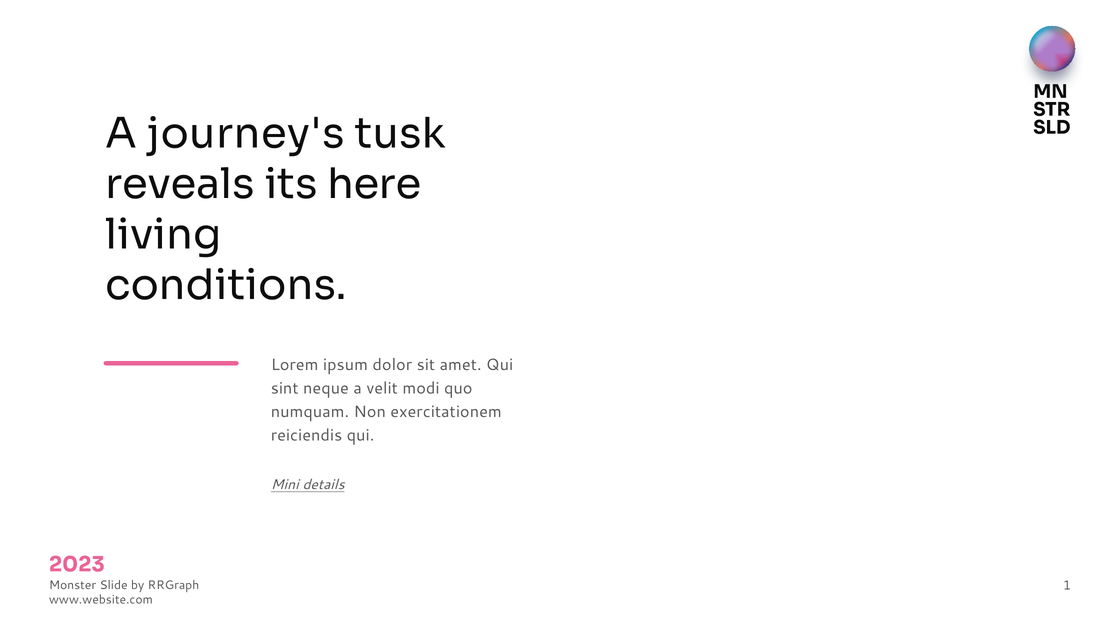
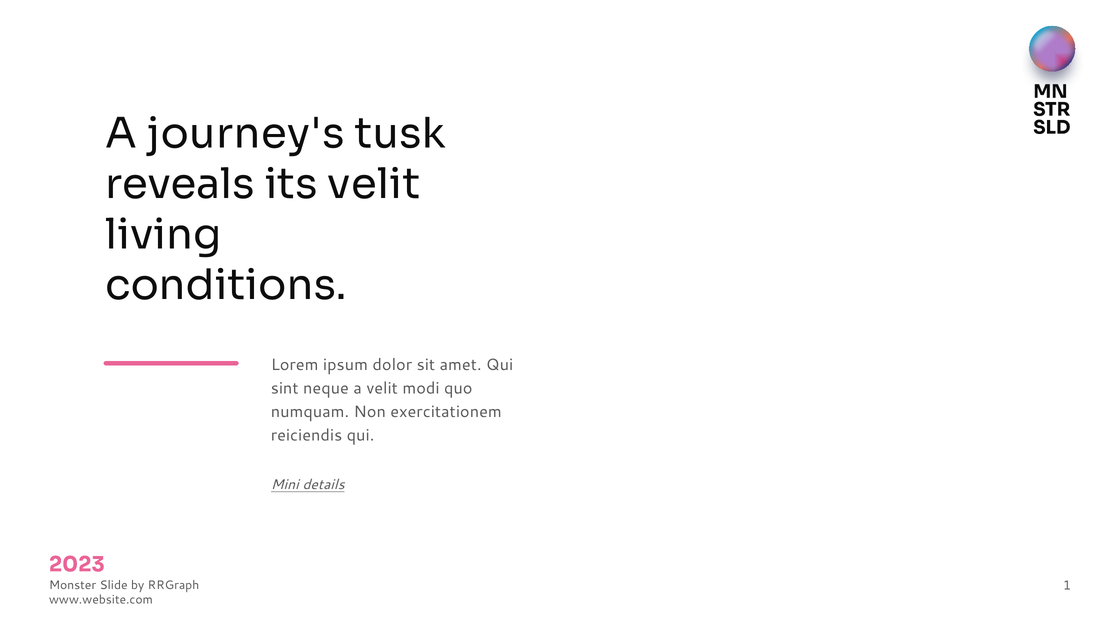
its here: here -> velit
